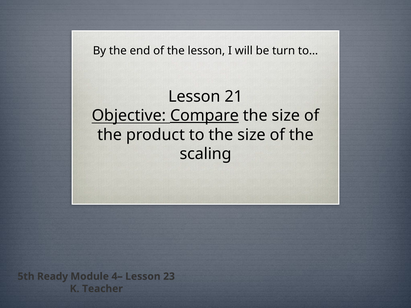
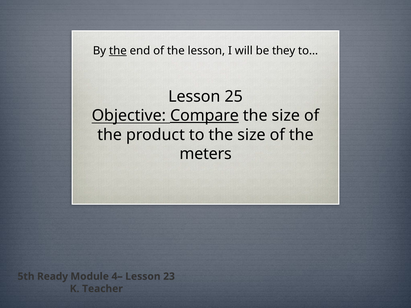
the at (118, 51) underline: none -> present
turn: turn -> they
21: 21 -> 25
scaling: scaling -> meters
